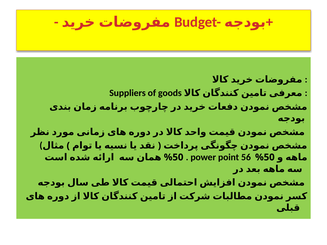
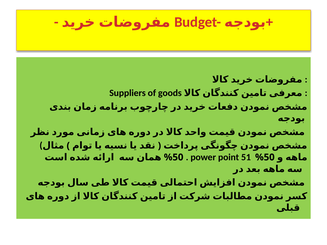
56: 56 -> 51
